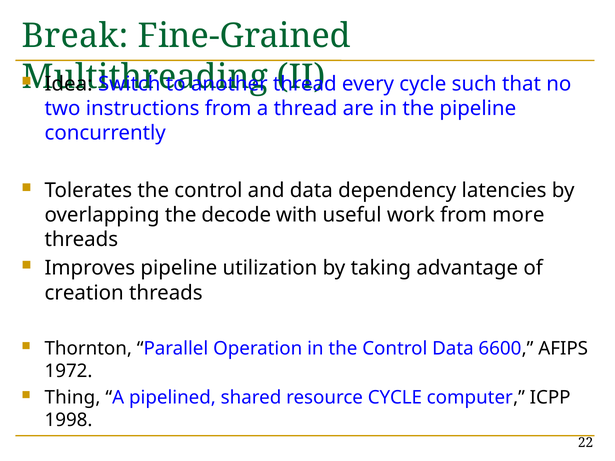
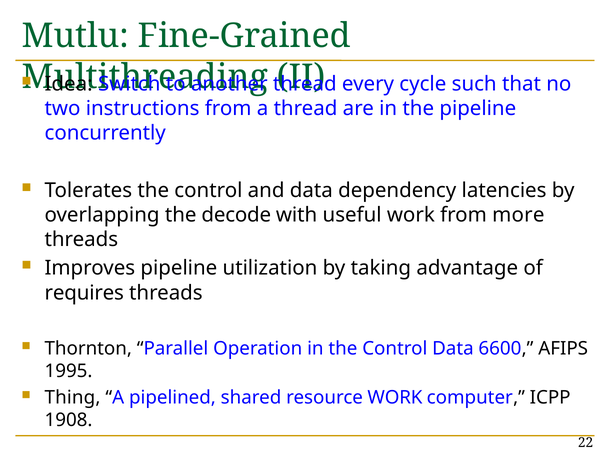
Break: Break -> Mutlu
creation: creation -> requires
1972: 1972 -> 1995
resource CYCLE: CYCLE -> WORK
1998: 1998 -> 1908
